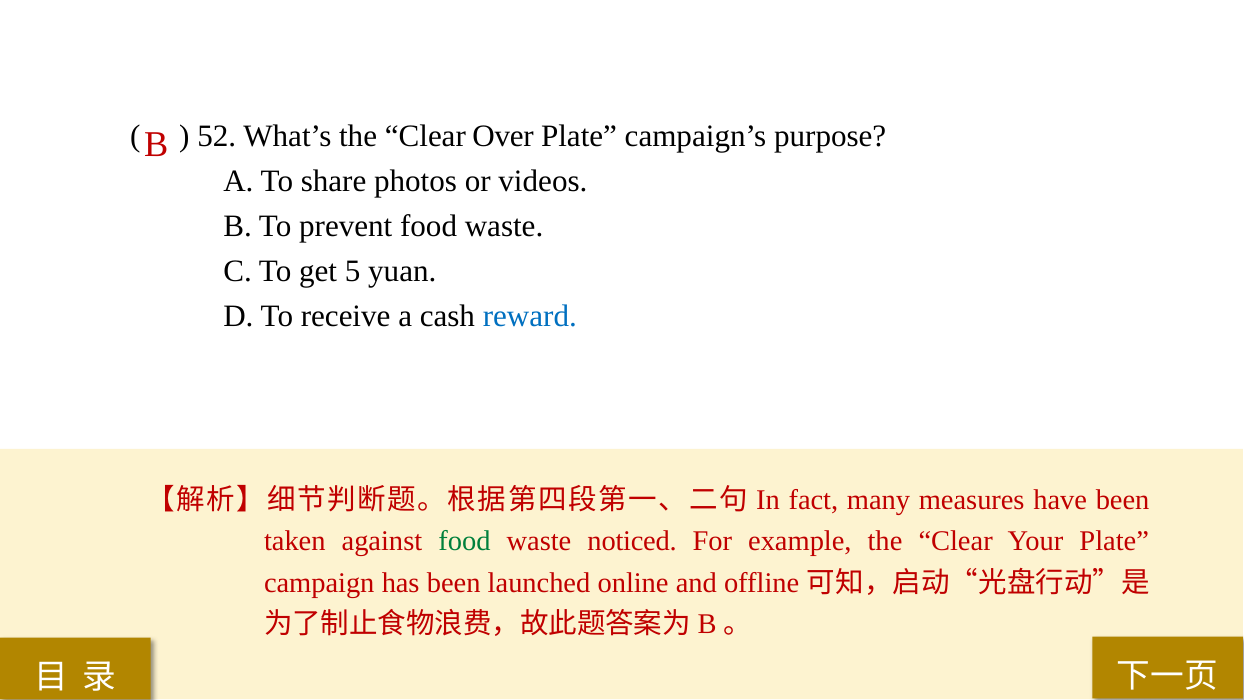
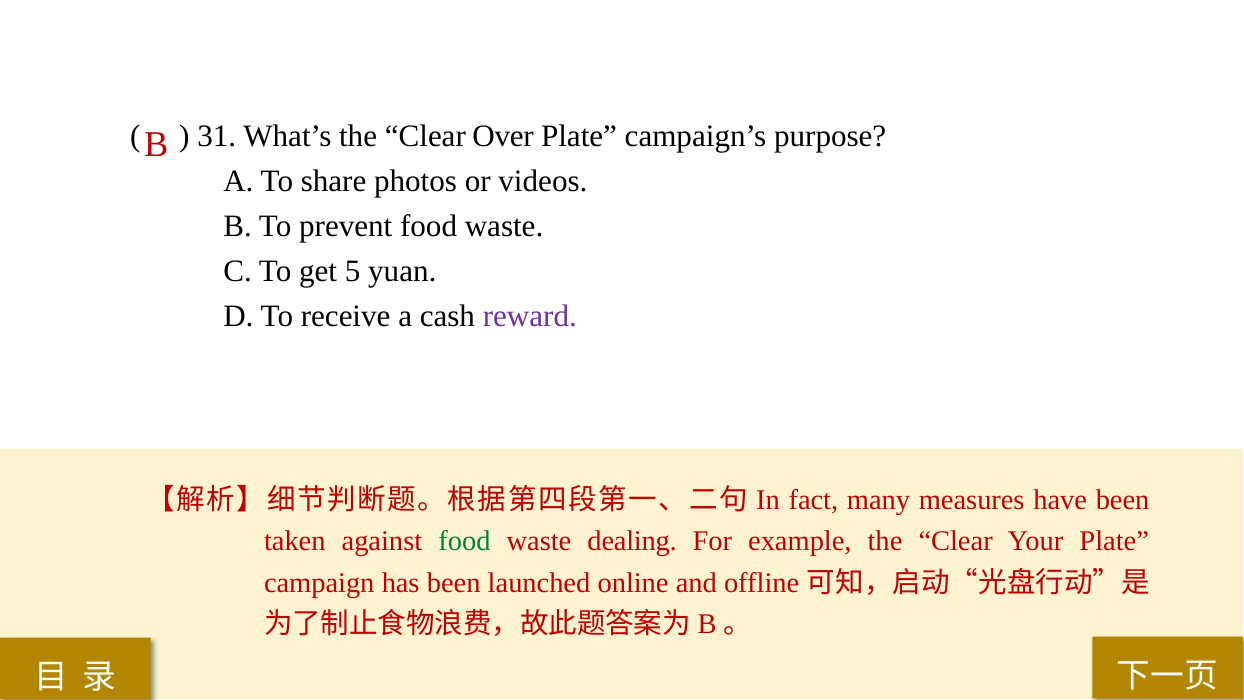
52: 52 -> 31
reward colour: blue -> purple
noticed: noticed -> dealing
